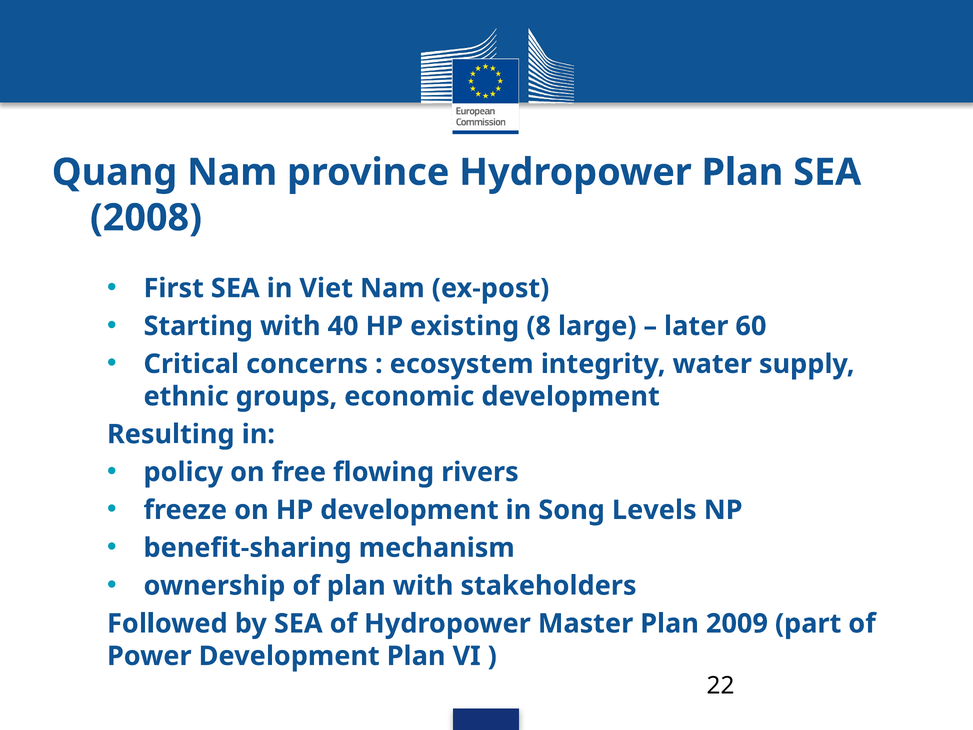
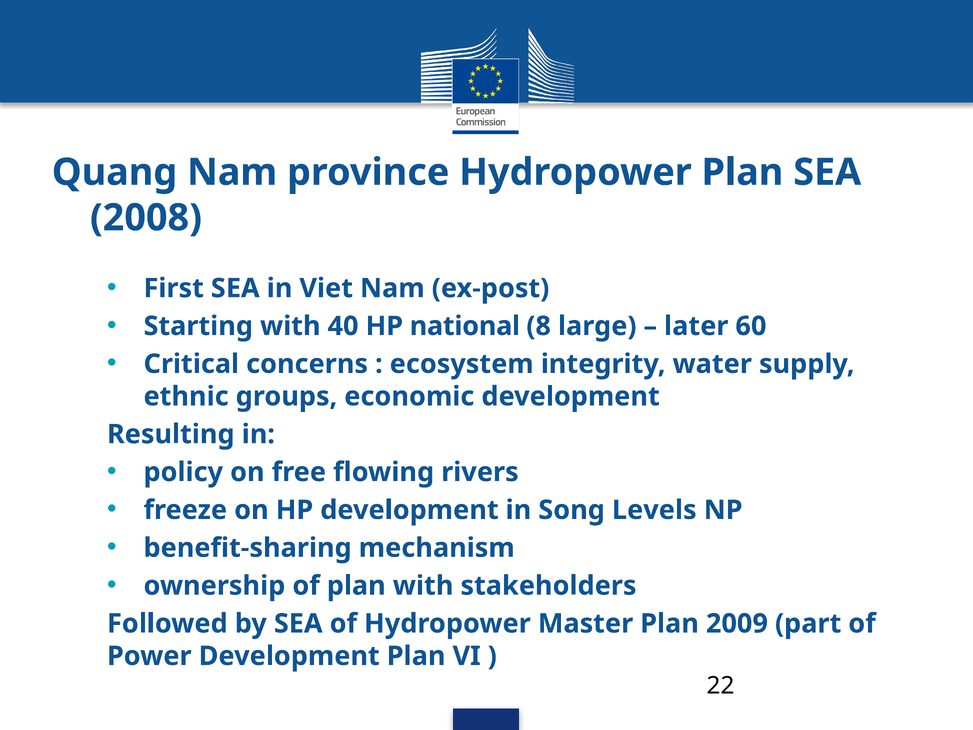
existing: existing -> national
